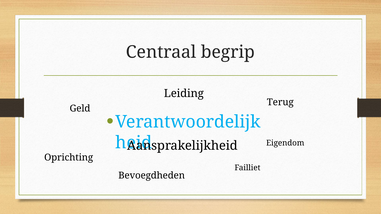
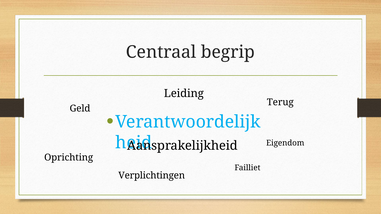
Bevoegdheden: Bevoegdheden -> Verplichtingen
